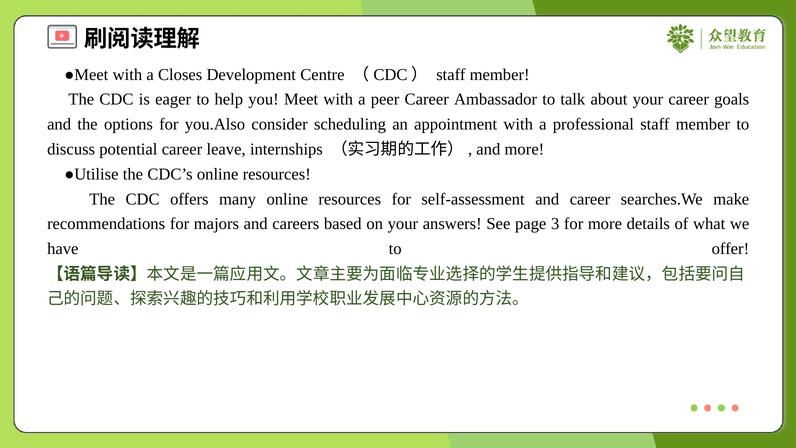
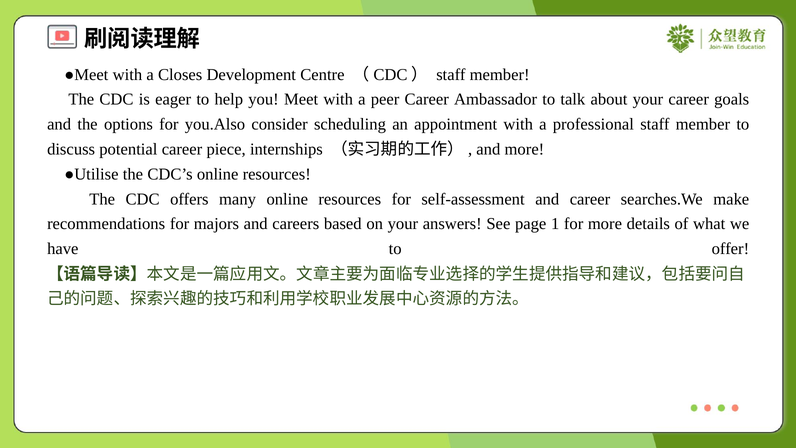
leave: leave -> piece
3: 3 -> 1
